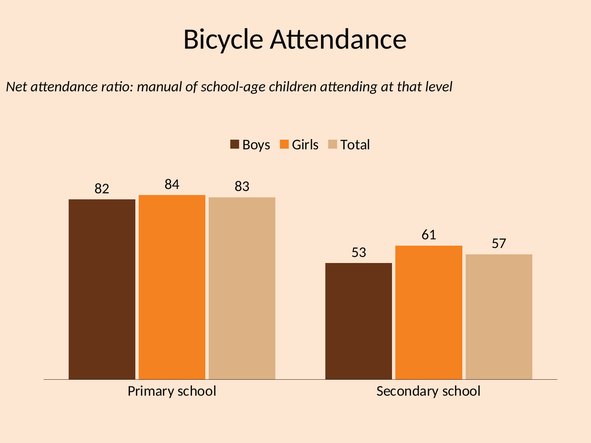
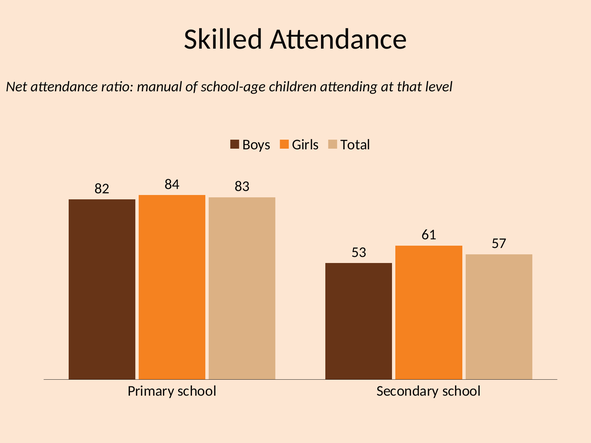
Bicycle: Bicycle -> Skilled
